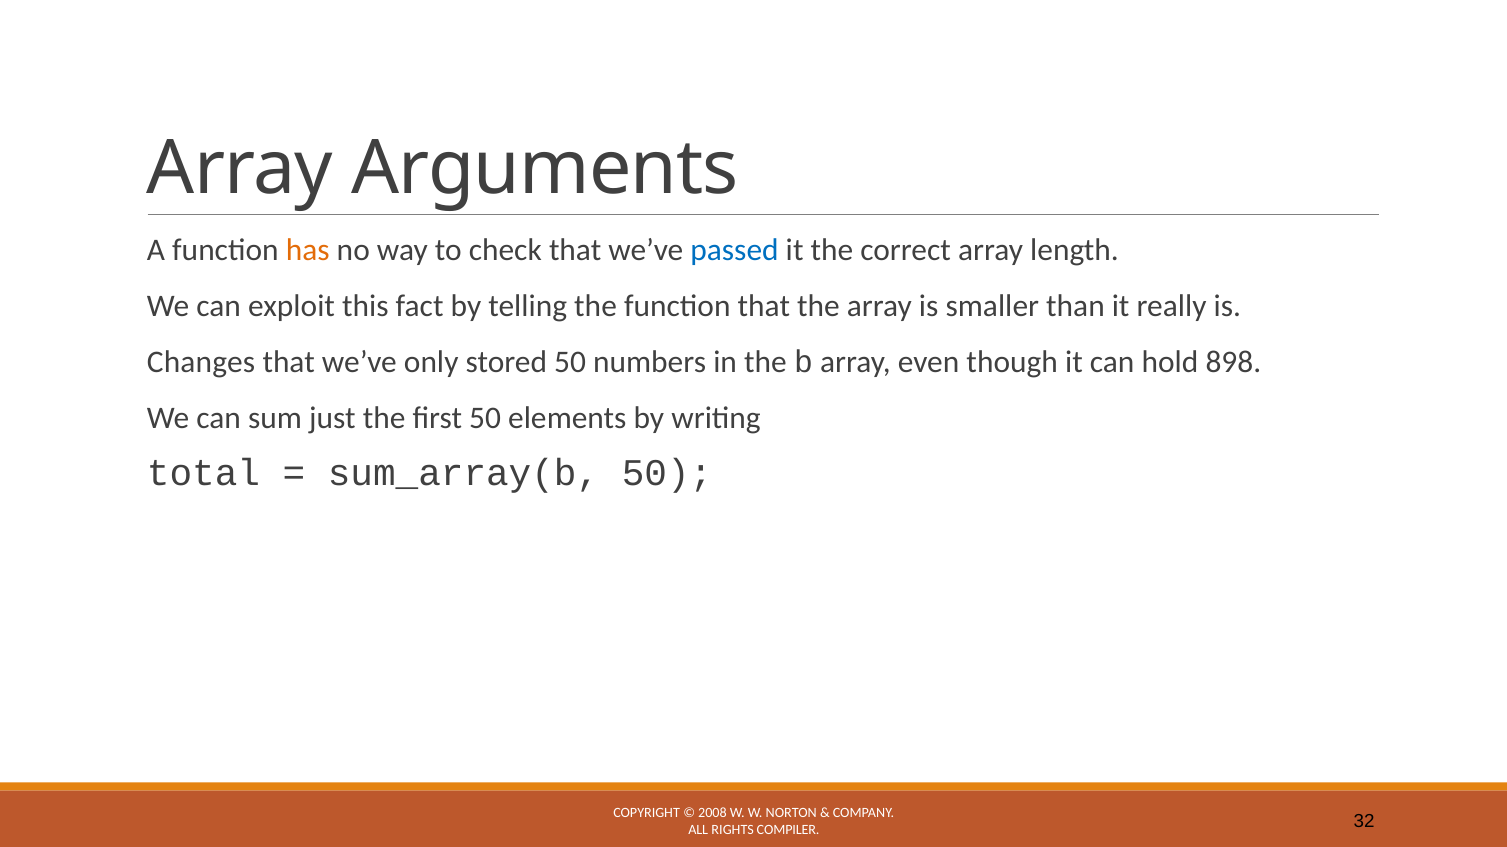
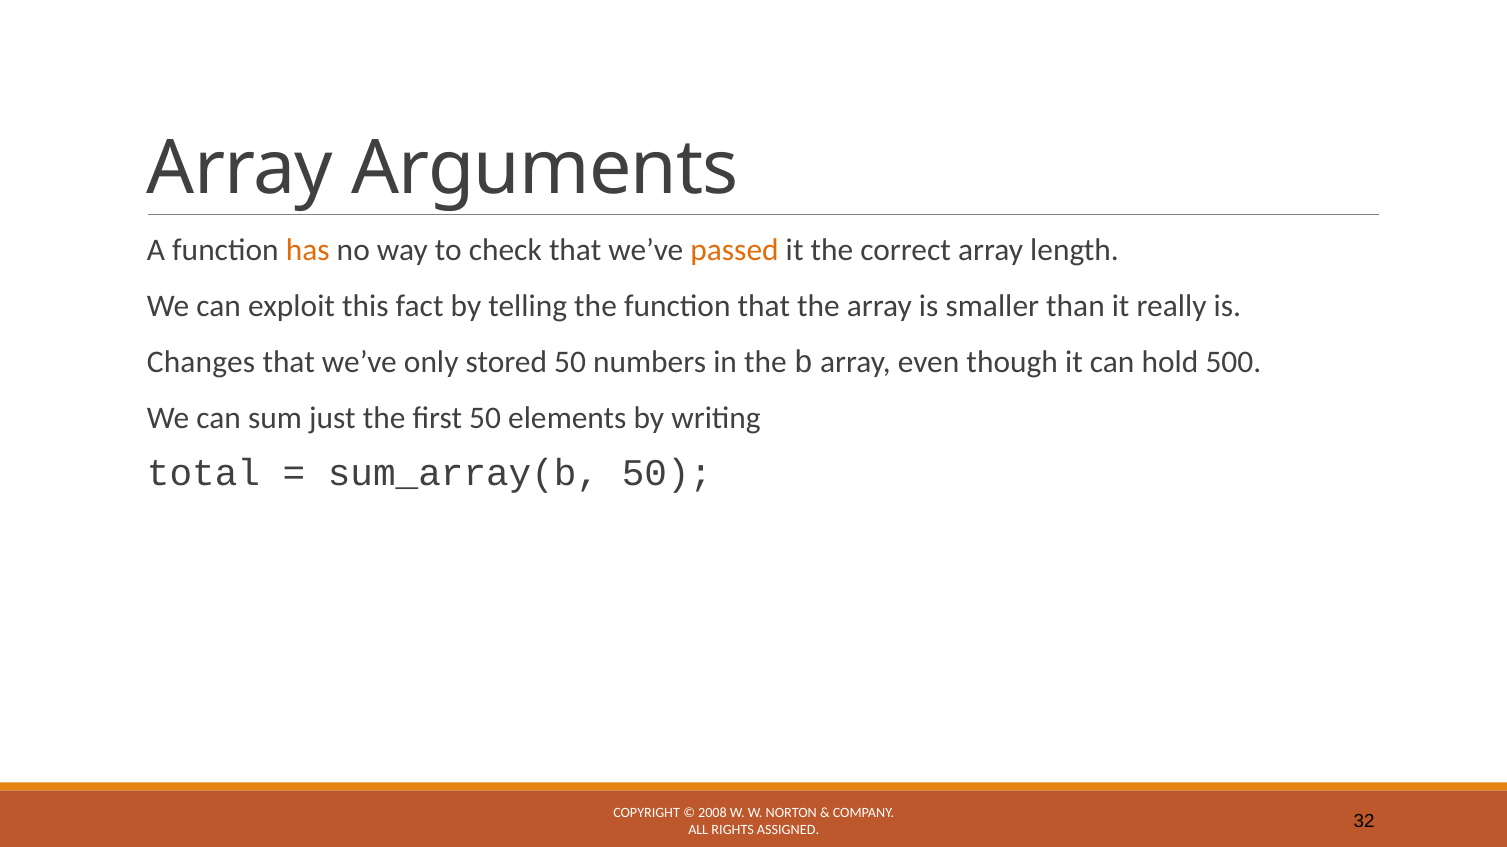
passed colour: blue -> orange
898: 898 -> 500
COMPILER: COMPILER -> ASSIGNED
